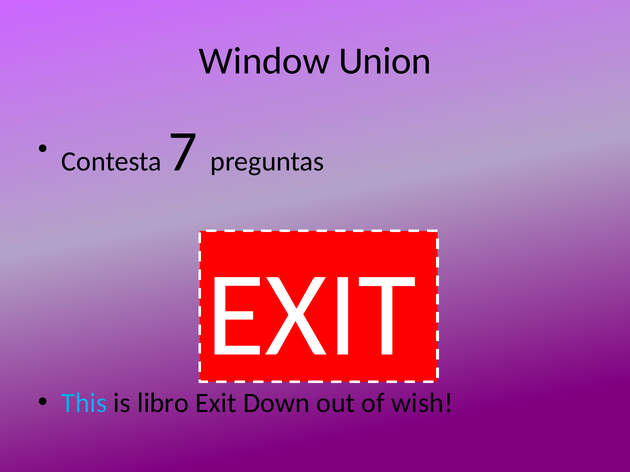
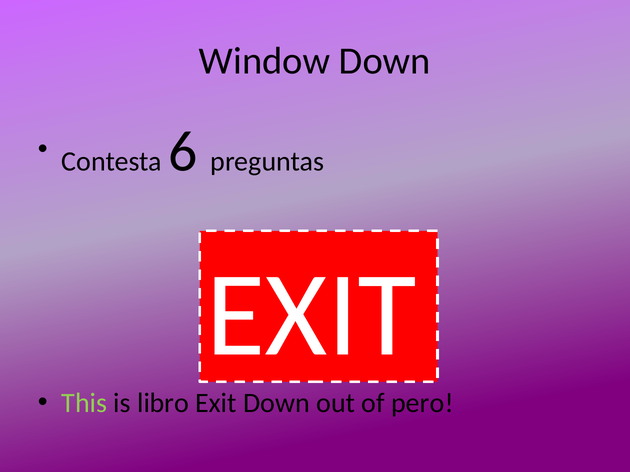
Window Union: Union -> Down
7: 7 -> 6
This colour: light blue -> light green
wish: wish -> pero
